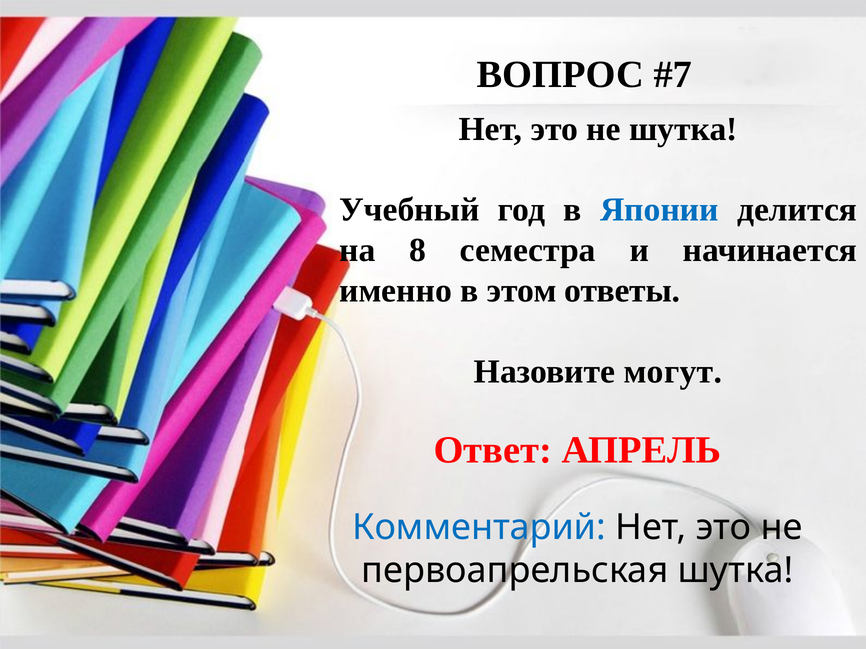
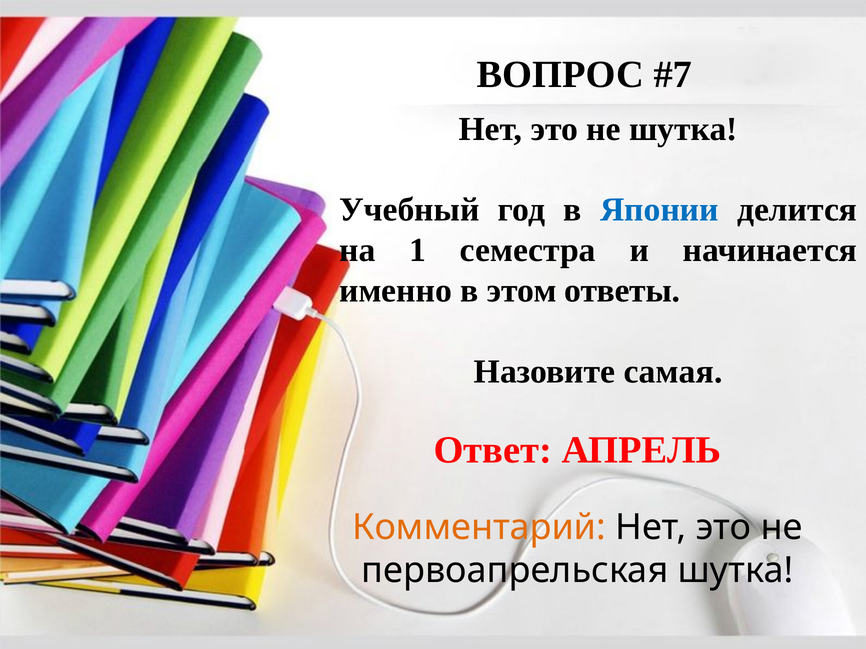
8: 8 -> 1
могут: могут -> самая
Комментарий colour: blue -> orange
